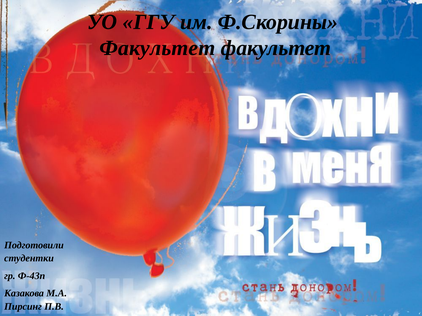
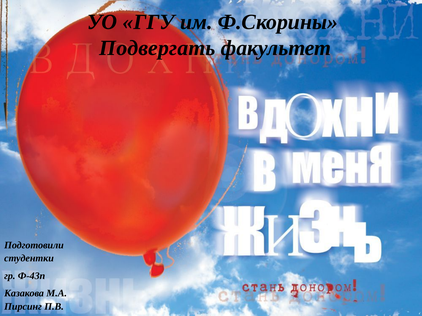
Факультет at (157, 48): Факультет -> Подвергать
